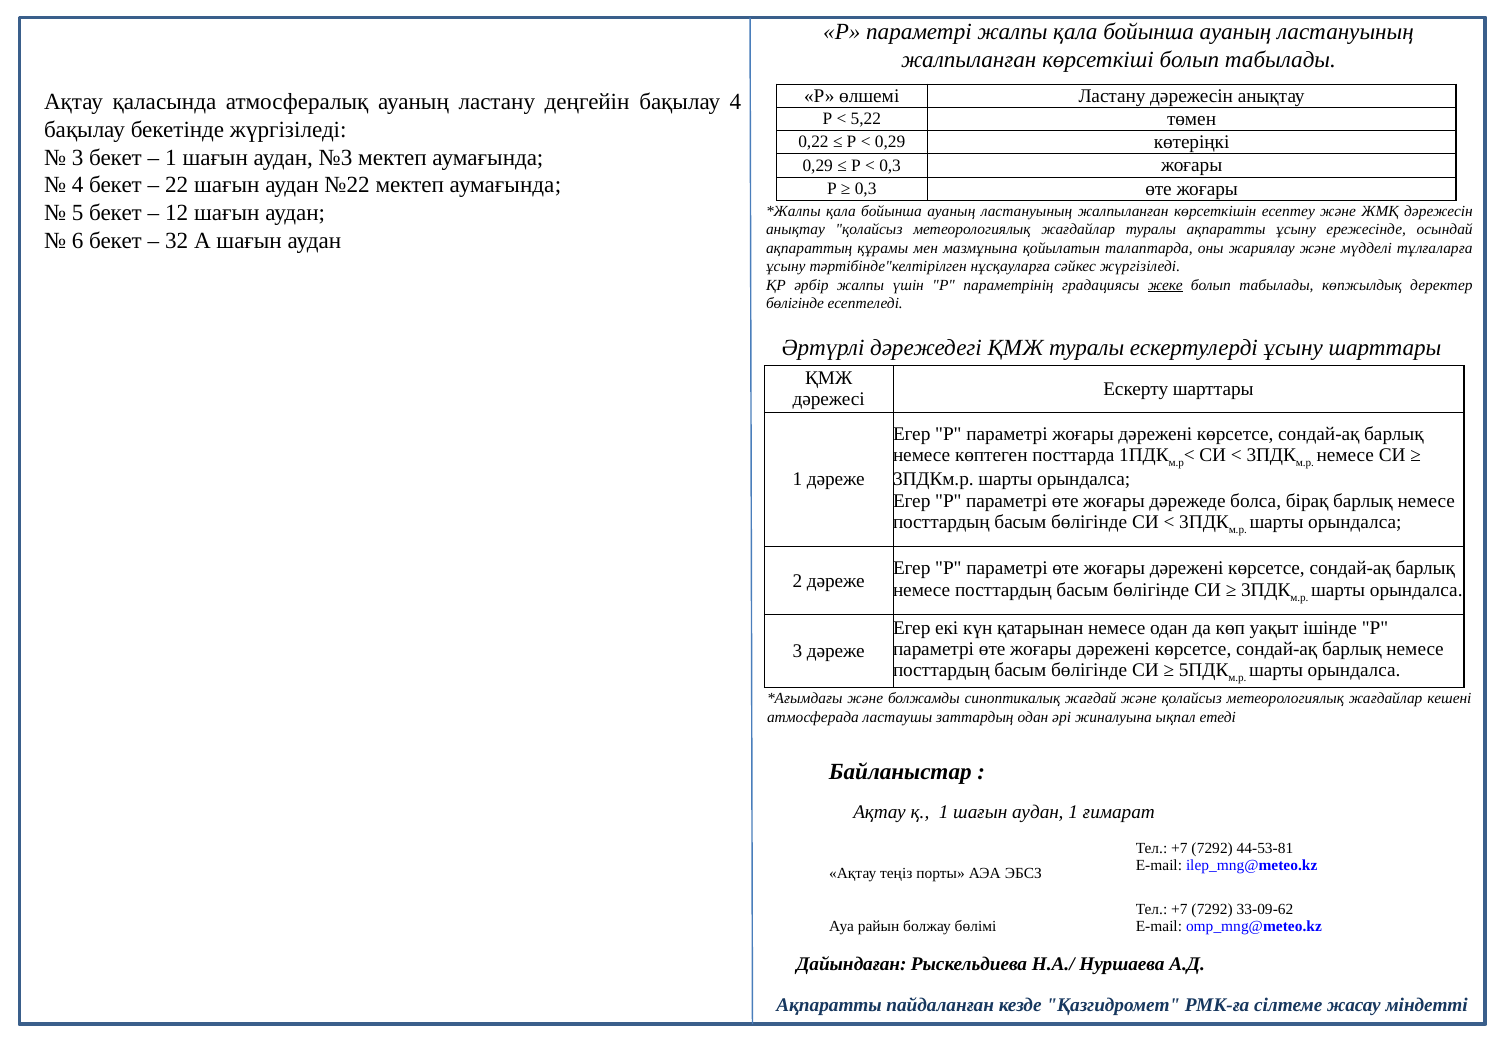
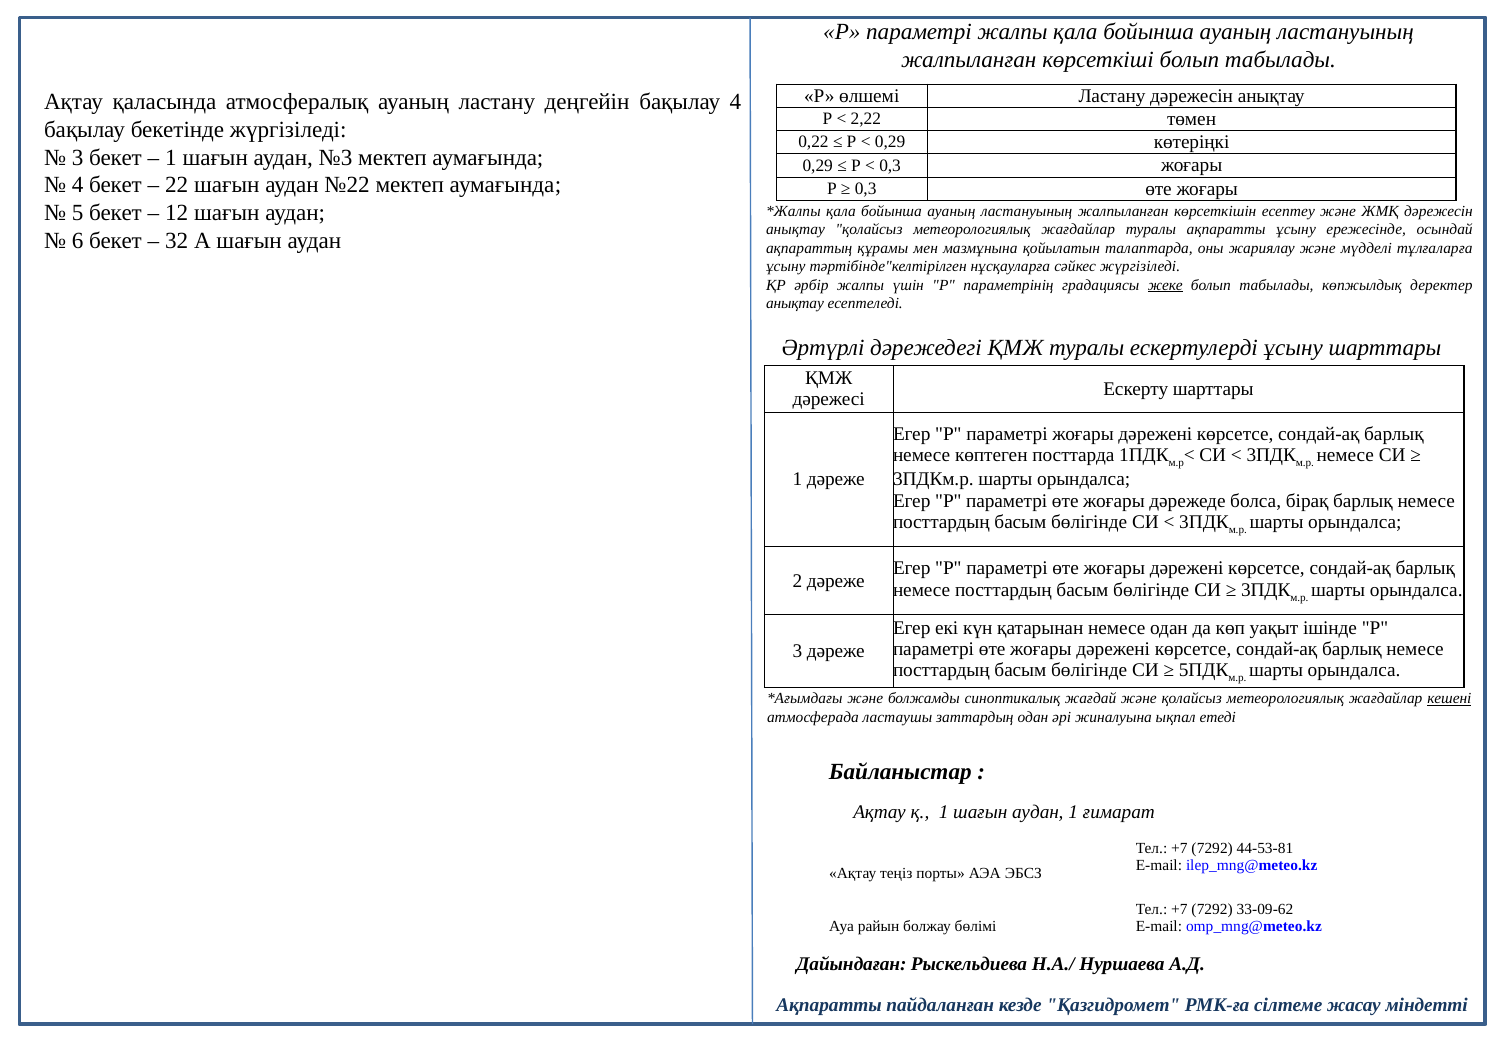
5,22: 5,22 -> 2,22
бөлігінде at (795, 303): бөлігінде -> анықтау
кешені underline: none -> present
